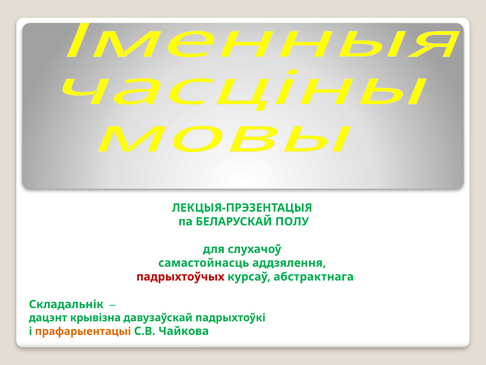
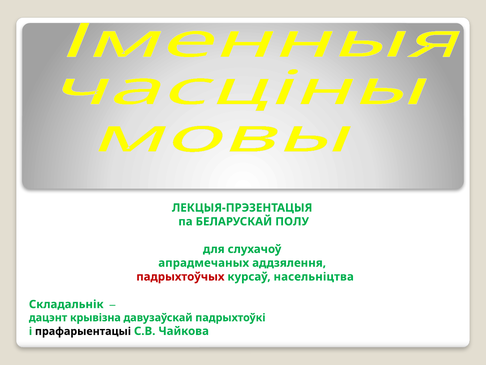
самастойнасць: самастойнасць -> апрадмечаных
абстрактнага: абстрактнага -> насельніцтва
прафарыентацыі colour: orange -> black
